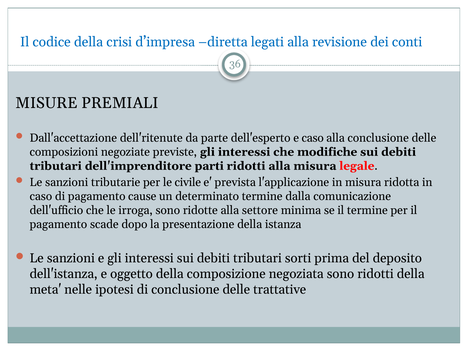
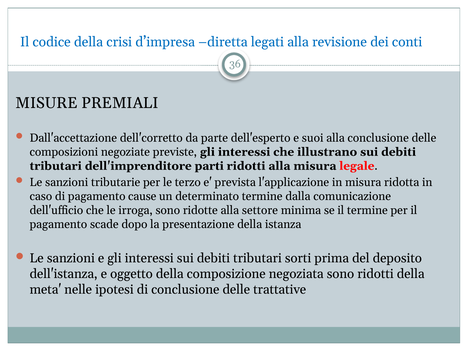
dell'ritenute: dell'ritenute -> dell'corretto
e caso: caso -> suoi
modifiche: modifiche -> illustrano
civile: civile -> terzo
